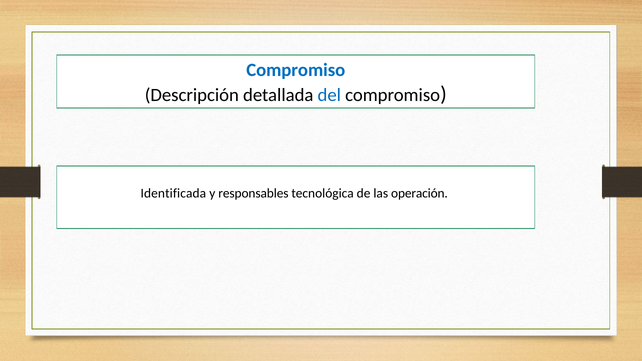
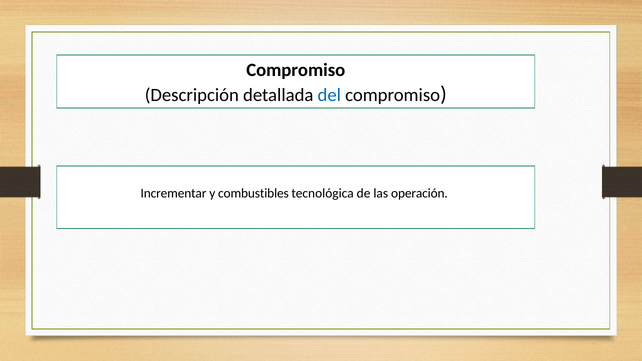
Compromiso at (296, 70) colour: blue -> black
Identificada: Identificada -> Incrementar
responsables: responsables -> combustibles
